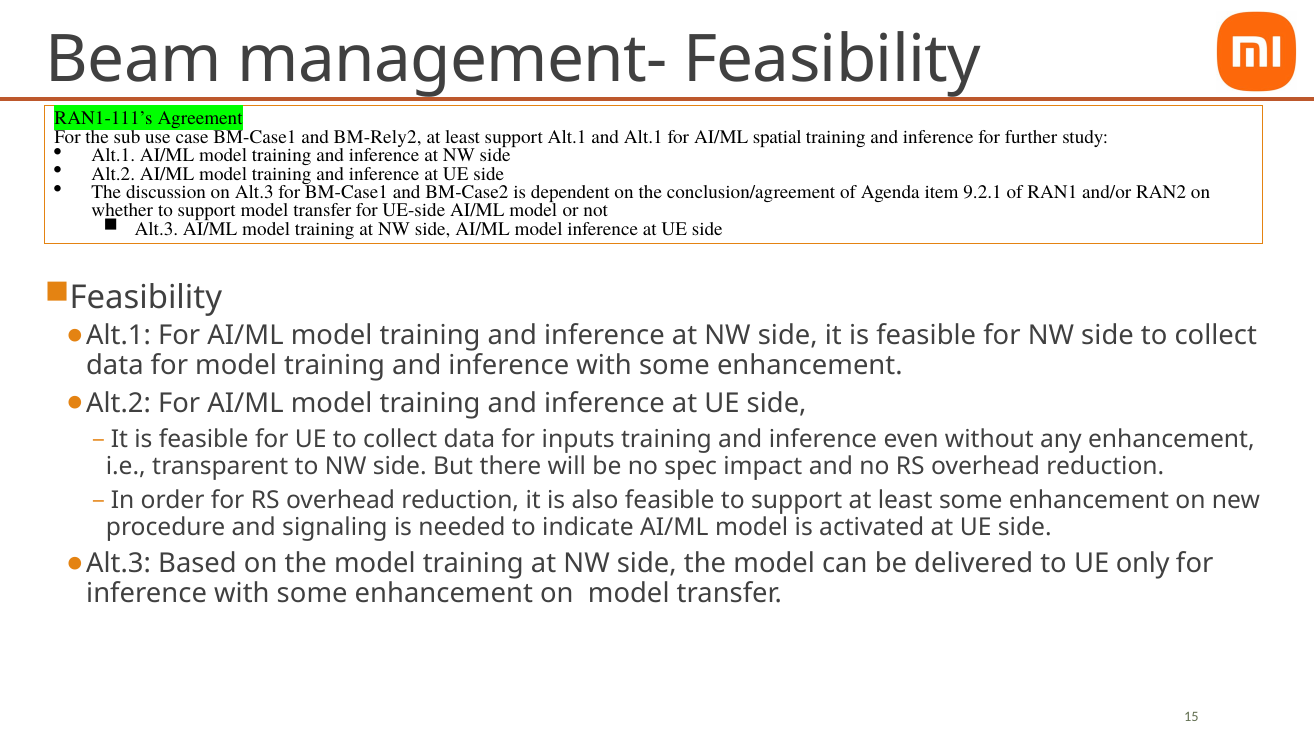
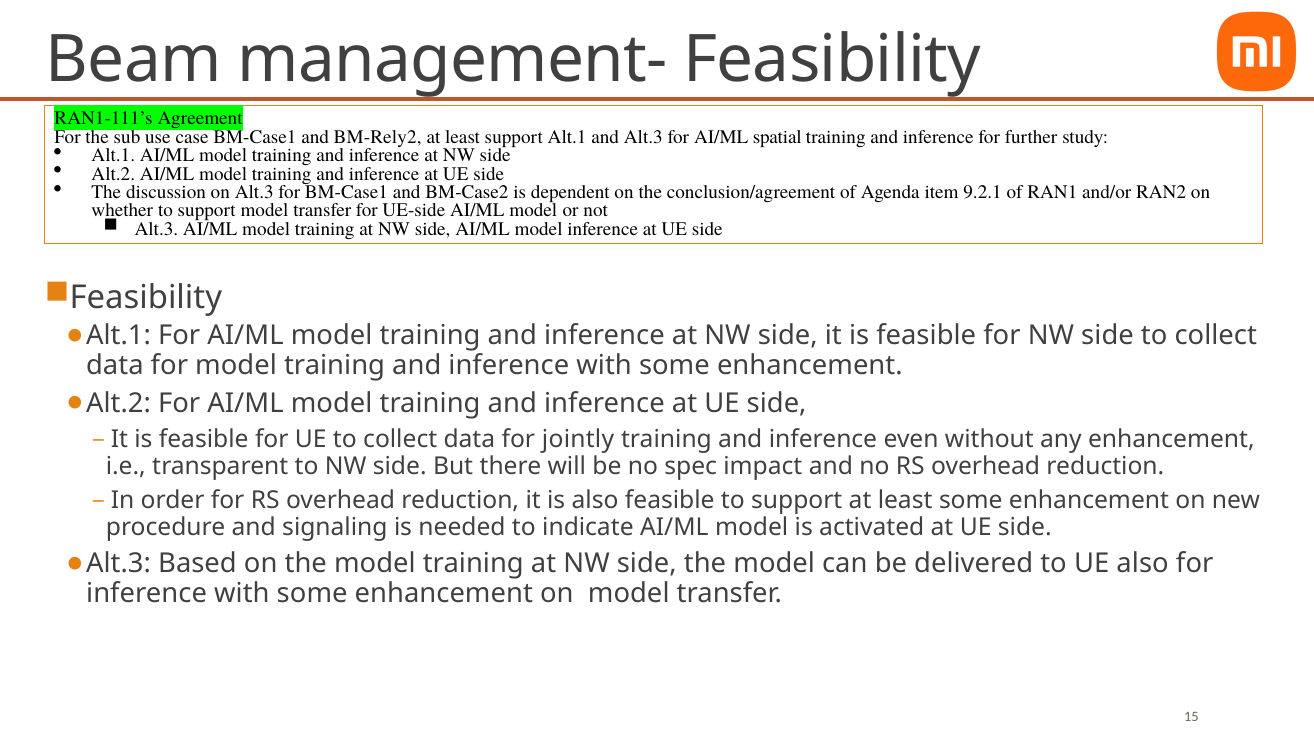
and Alt.1: Alt.1 -> Alt.3
inputs: inputs -> jointly
UE only: only -> also
